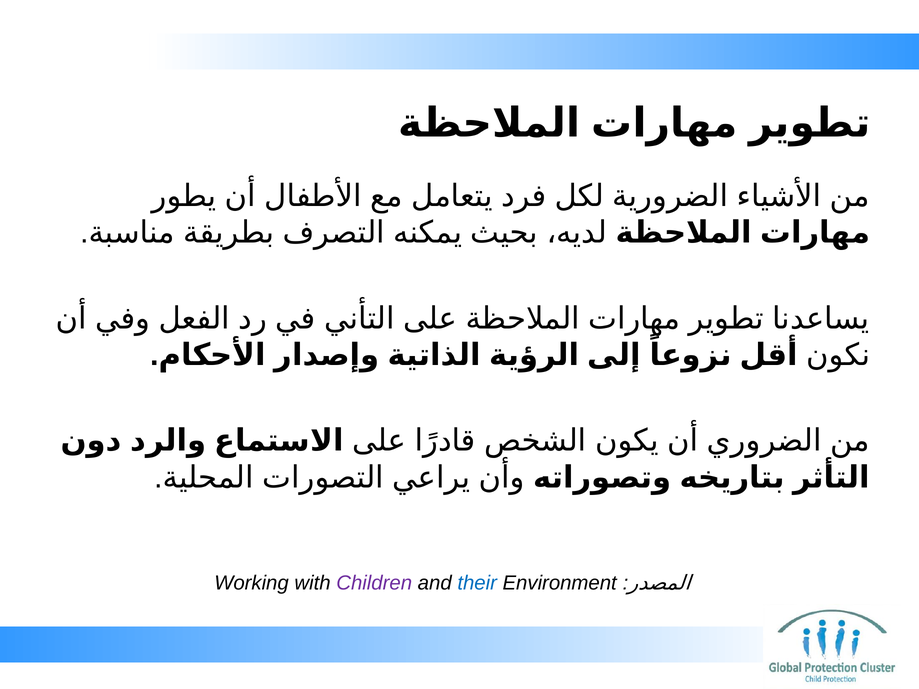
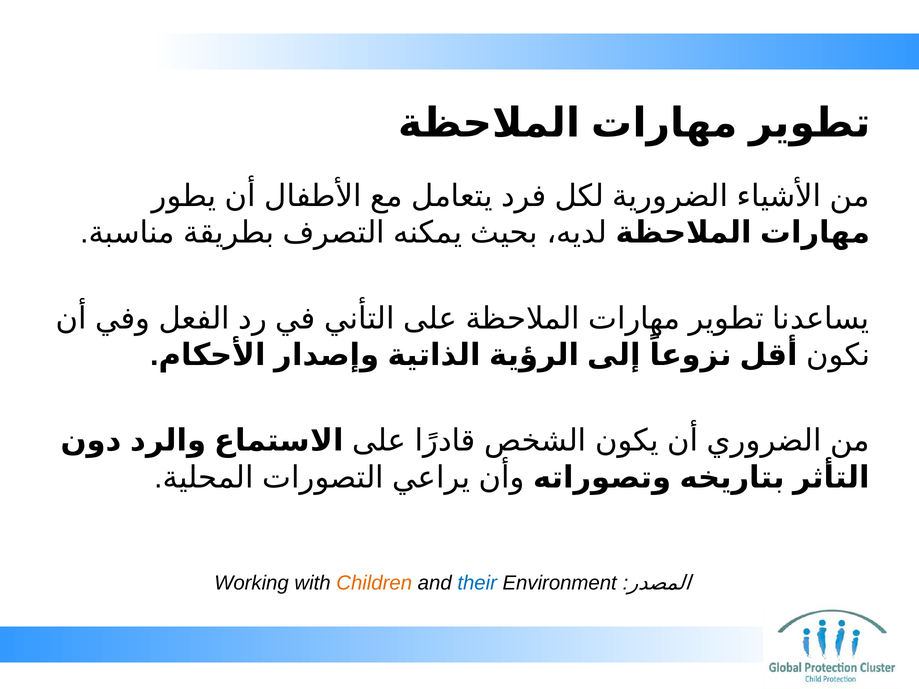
Children colour: purple -> orange
